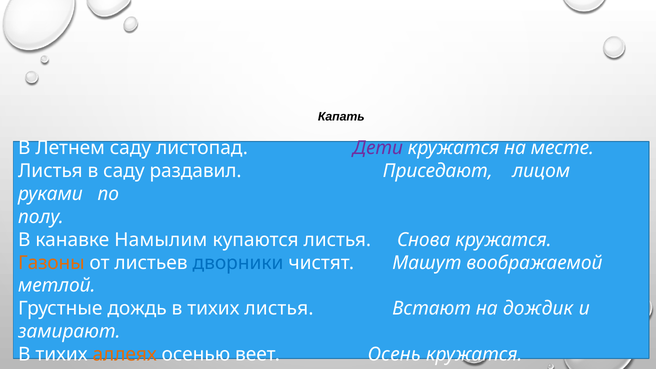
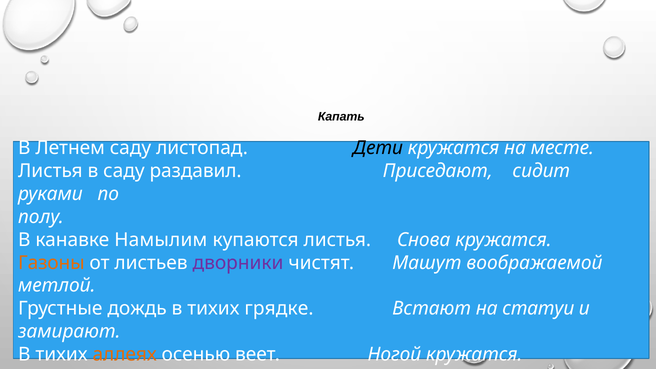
Дети colour: purple -> black
лицом: лицом -> сидит
дворники colour: blue -> purple
тихих листья: листья -> грядке
дождик: дождик -> статуи
Осень: Осень -> Ногой
